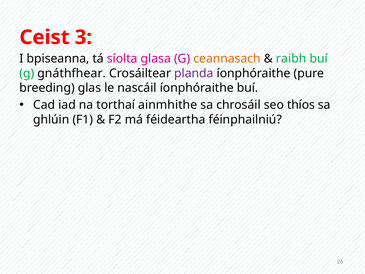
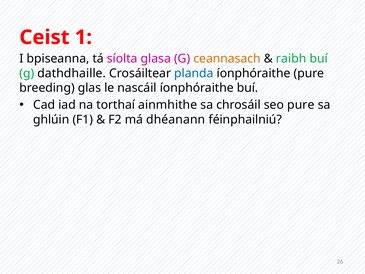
3: 3 -> 1
gnáthfhear: gnáthfhear -> dathdhaille
planda colour: purple -> blue
seo thíos: thíos -> pure
féideartha: féideartha -> dhéanann
